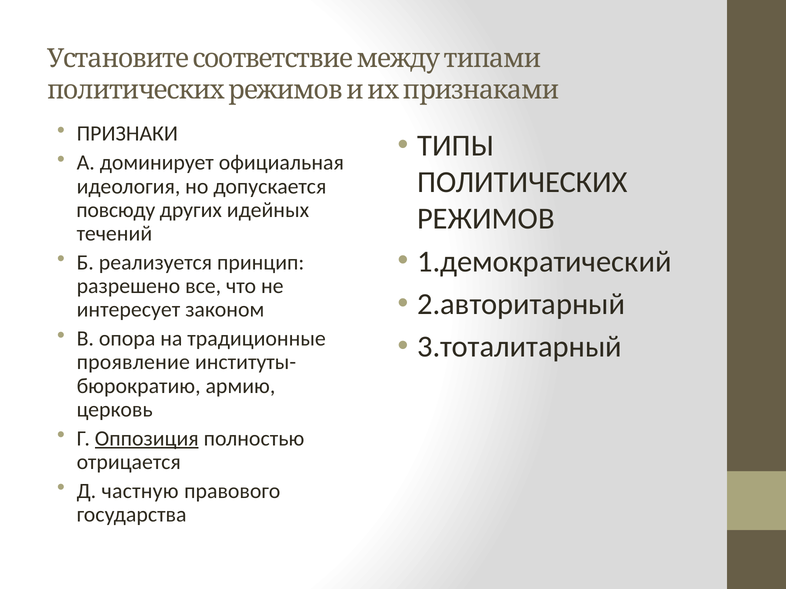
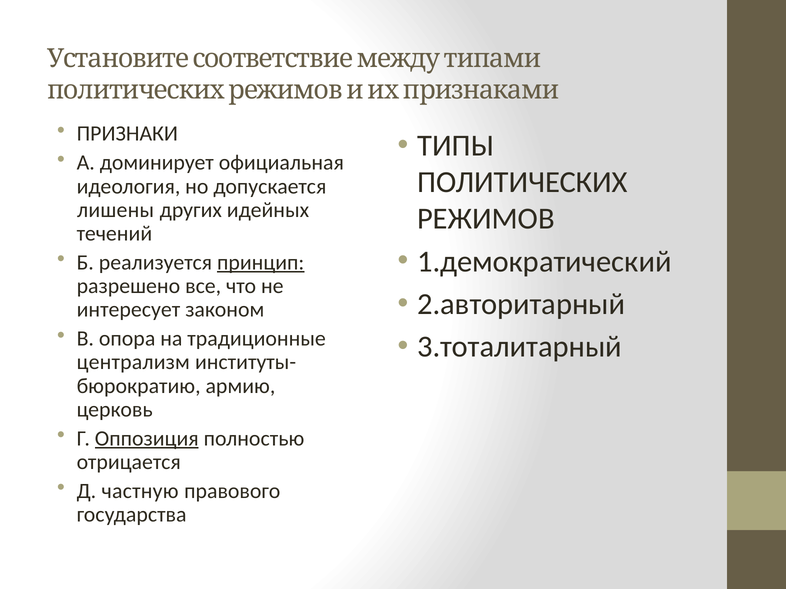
повсюду: повсюду -> лишены
принцип underline: none -> present
проявление: проявление -> централизм
